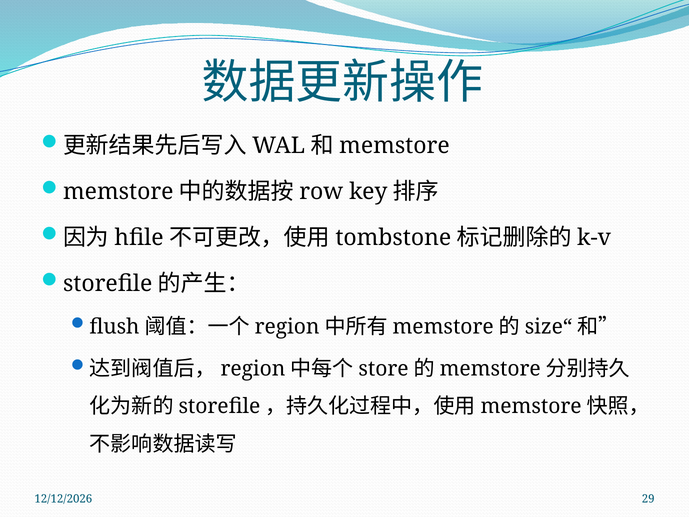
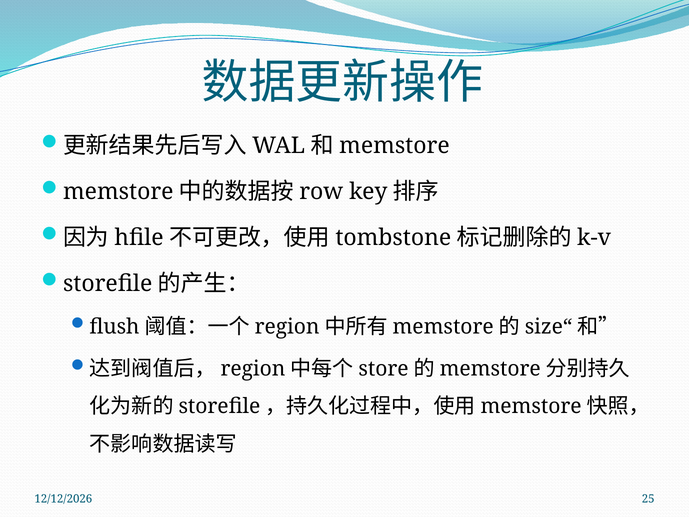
29: 29 -> 25
